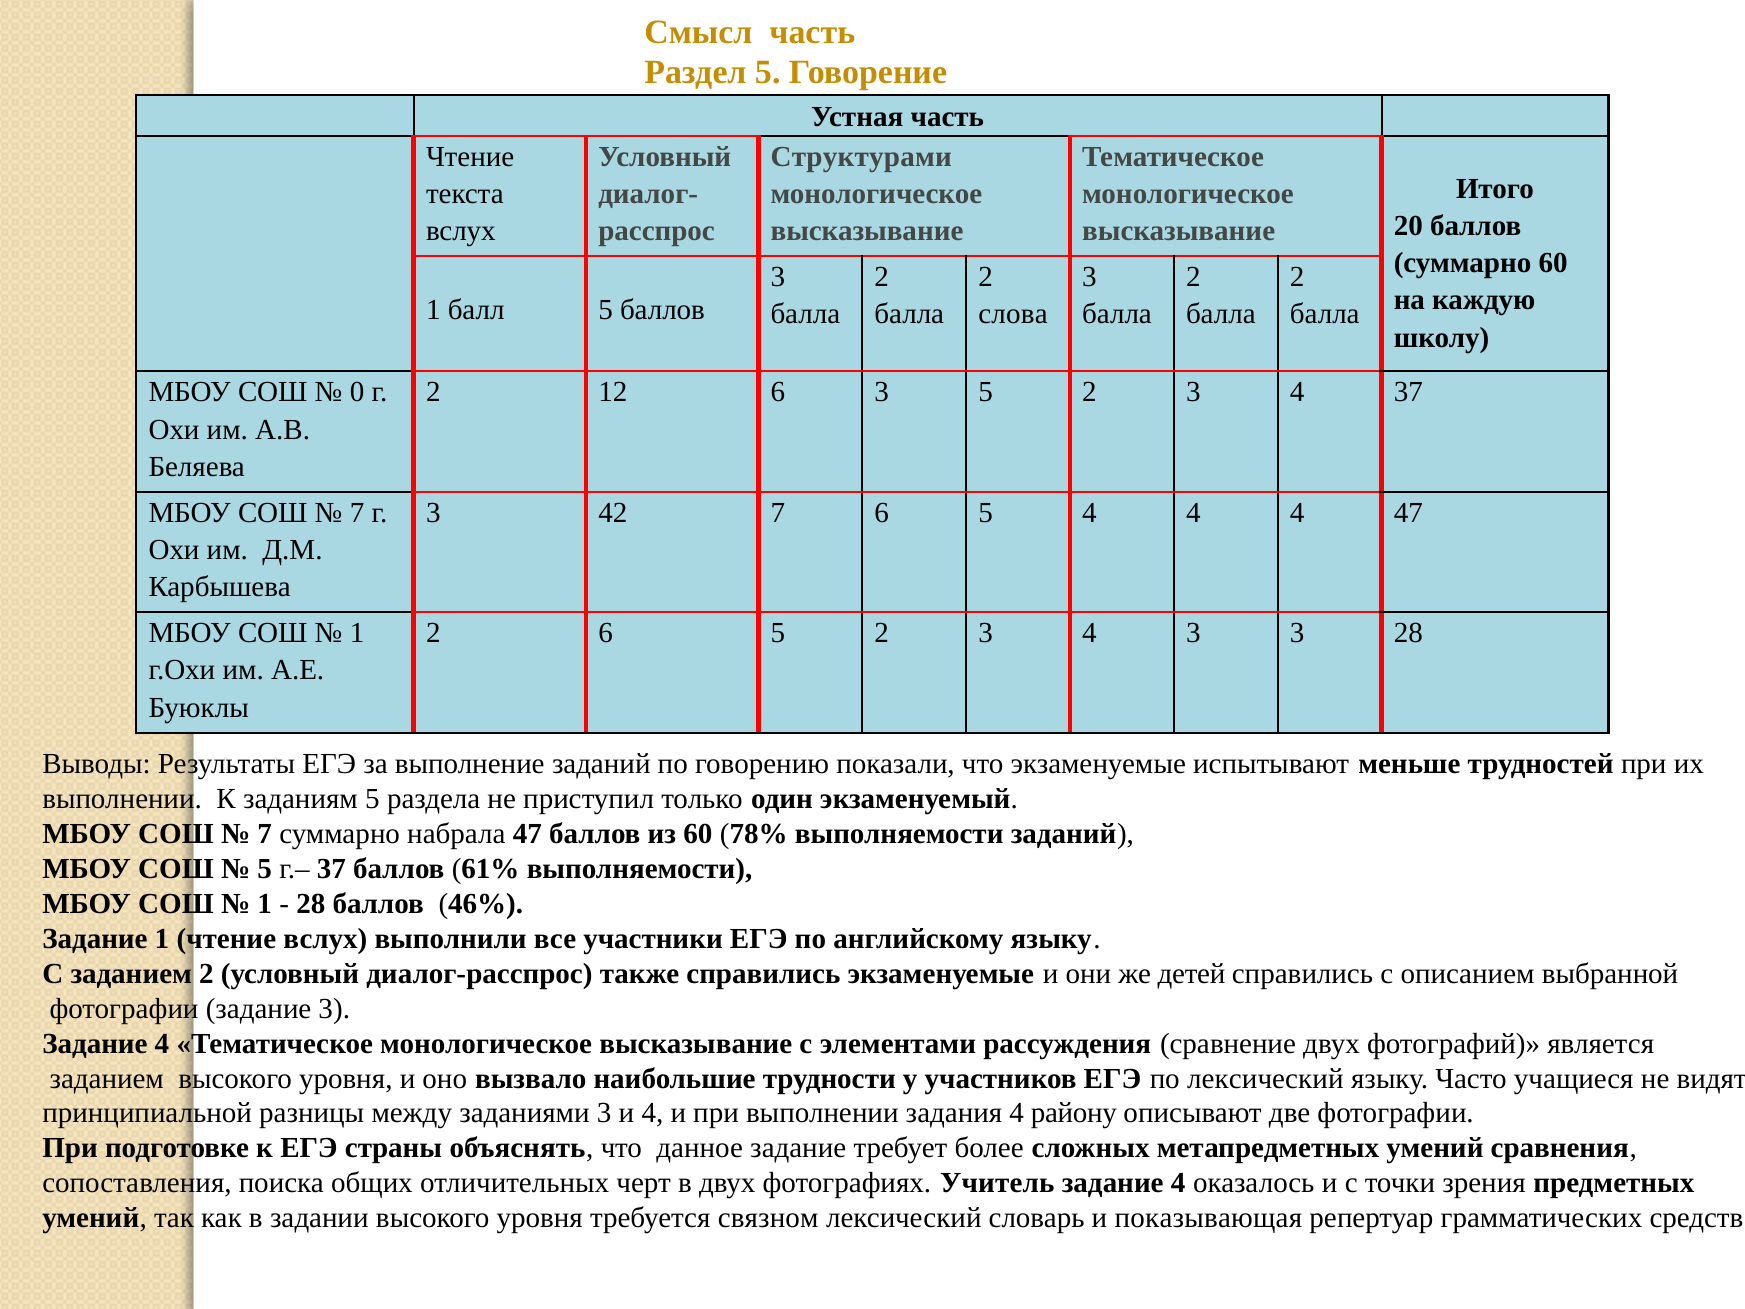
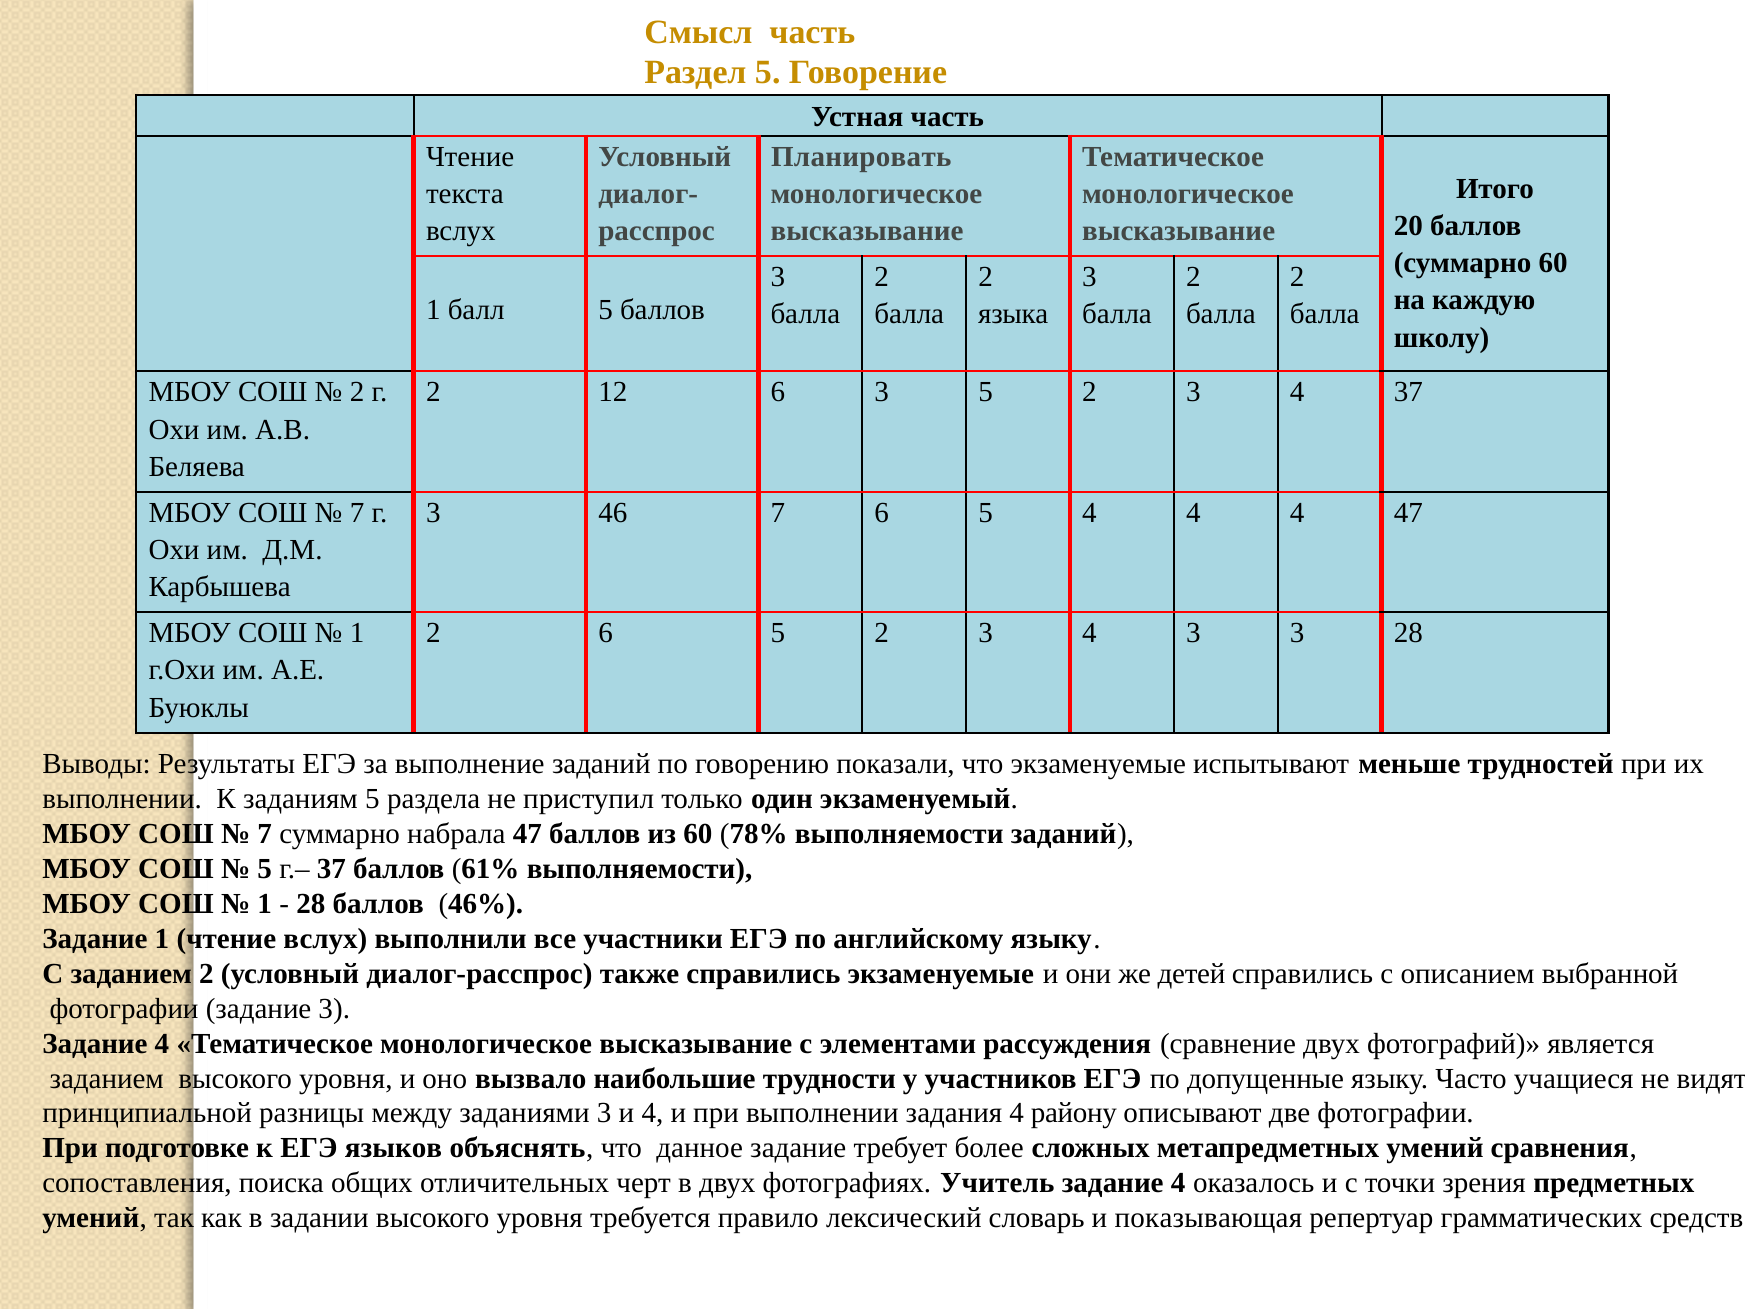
Структурами: Структурами -> Планировать
слова: слова -> языка
0 at (357, 392): 0 -> 2
42: 42 -> 46
по лексический: лексический -> допущенные
страны: страны -> языков
связном: связном -> правило
